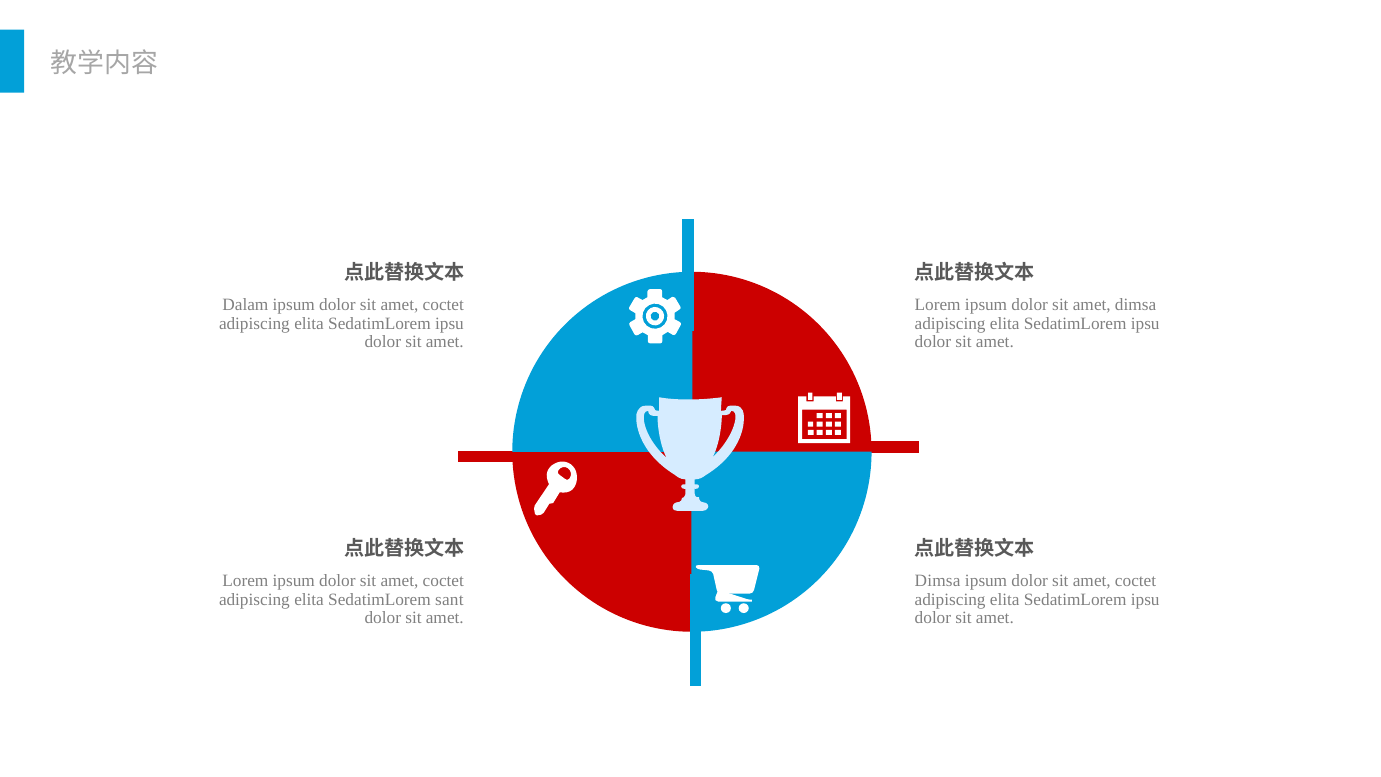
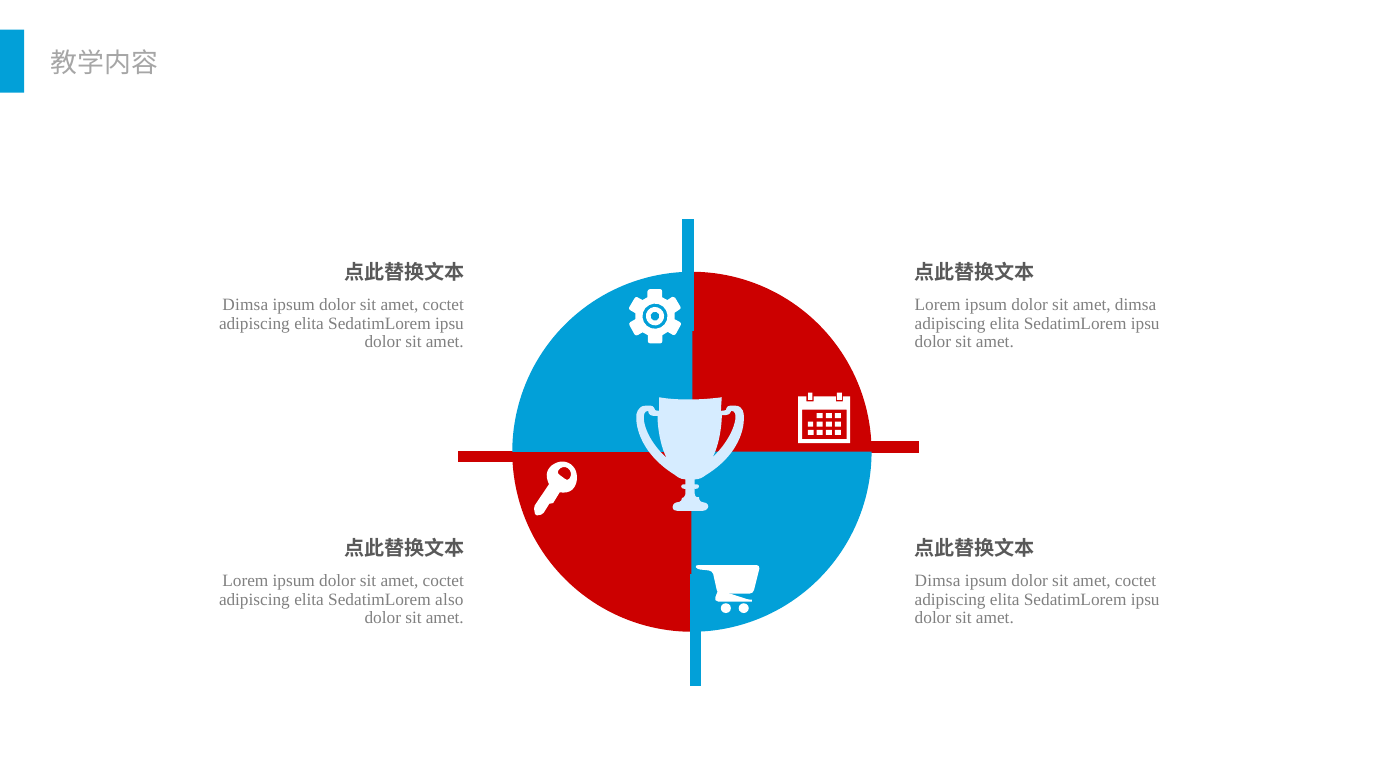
Dalam at (245, 305): Dalam -> Dimsa
sant: sant -> also
